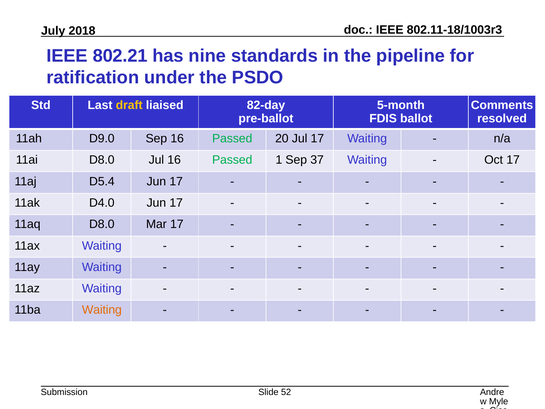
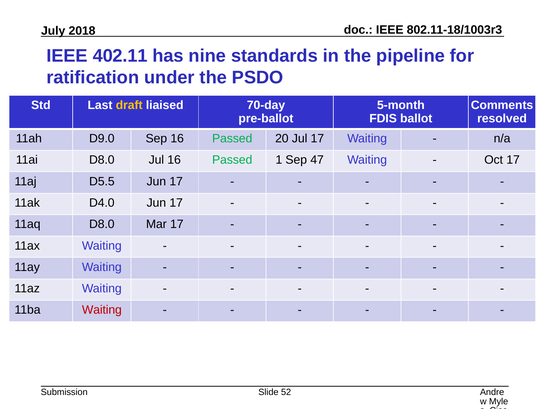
802.21: 802.21 -> 402.11
82-day: 82-day -> 70-day
37: 37 -> 47
D5.4: D5.4 -> D5.5
Waiting at (102, 310) colour: orange -> red
